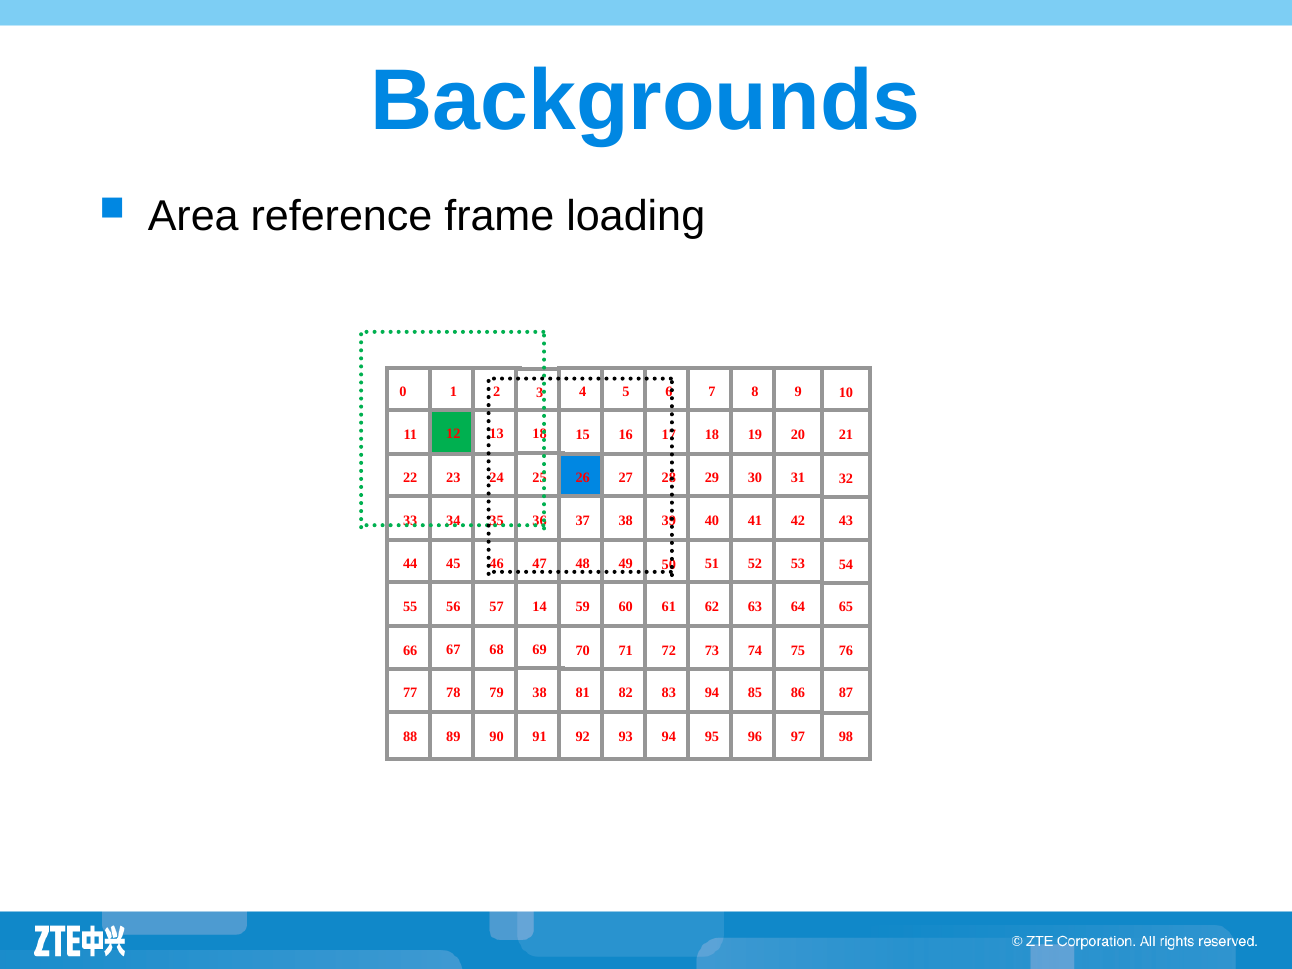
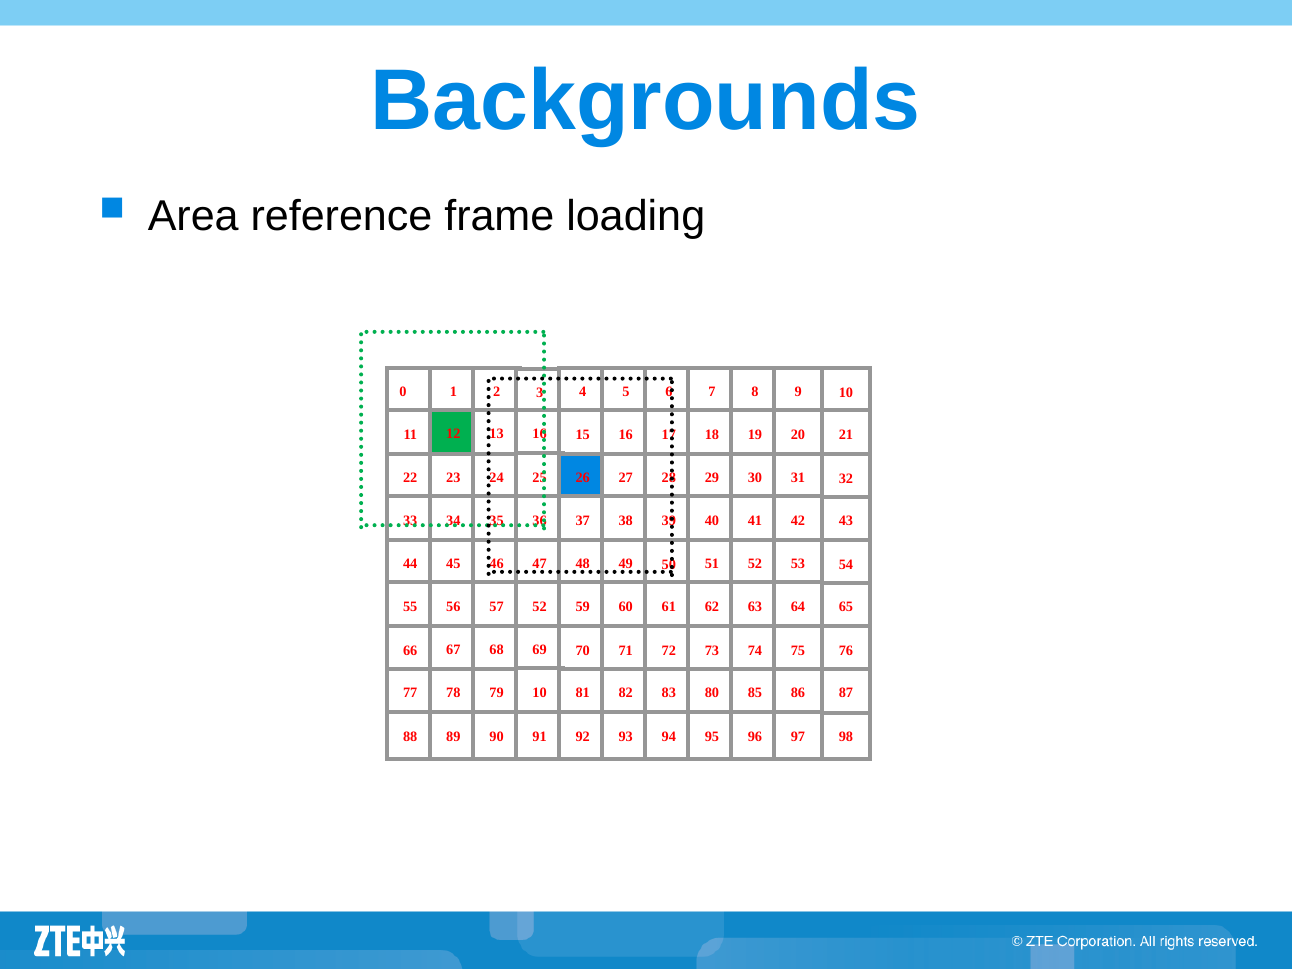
13 18: 18 -> 16
57 14: 14 -> 52
79 38: 38 -> 10
83 94: 94 -> 80
